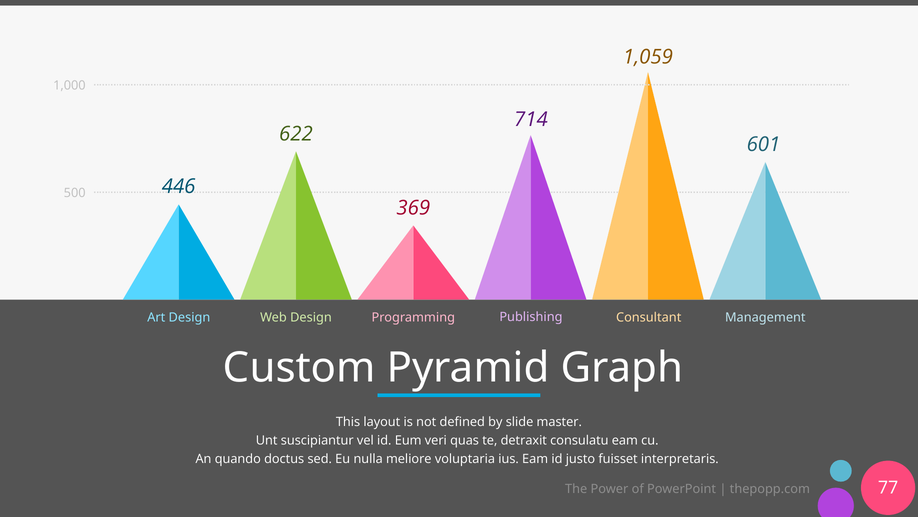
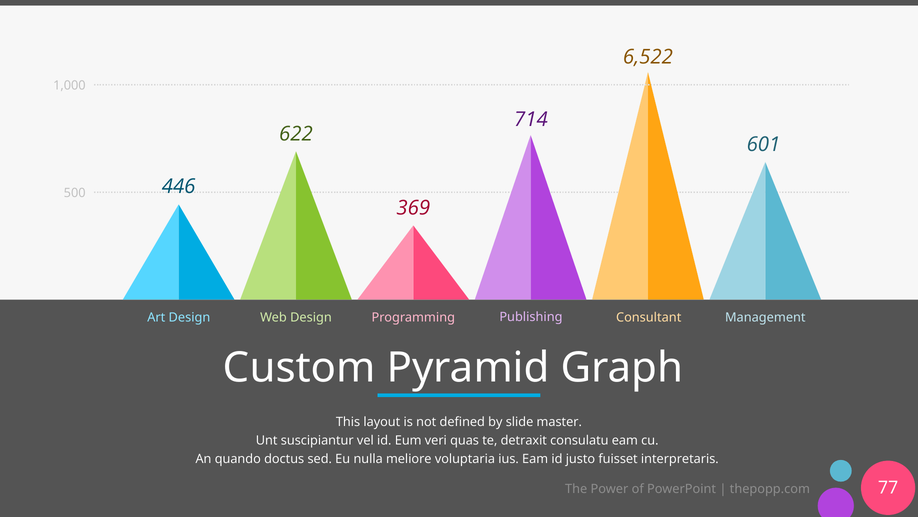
1,059: 1,059 -> 6,522
